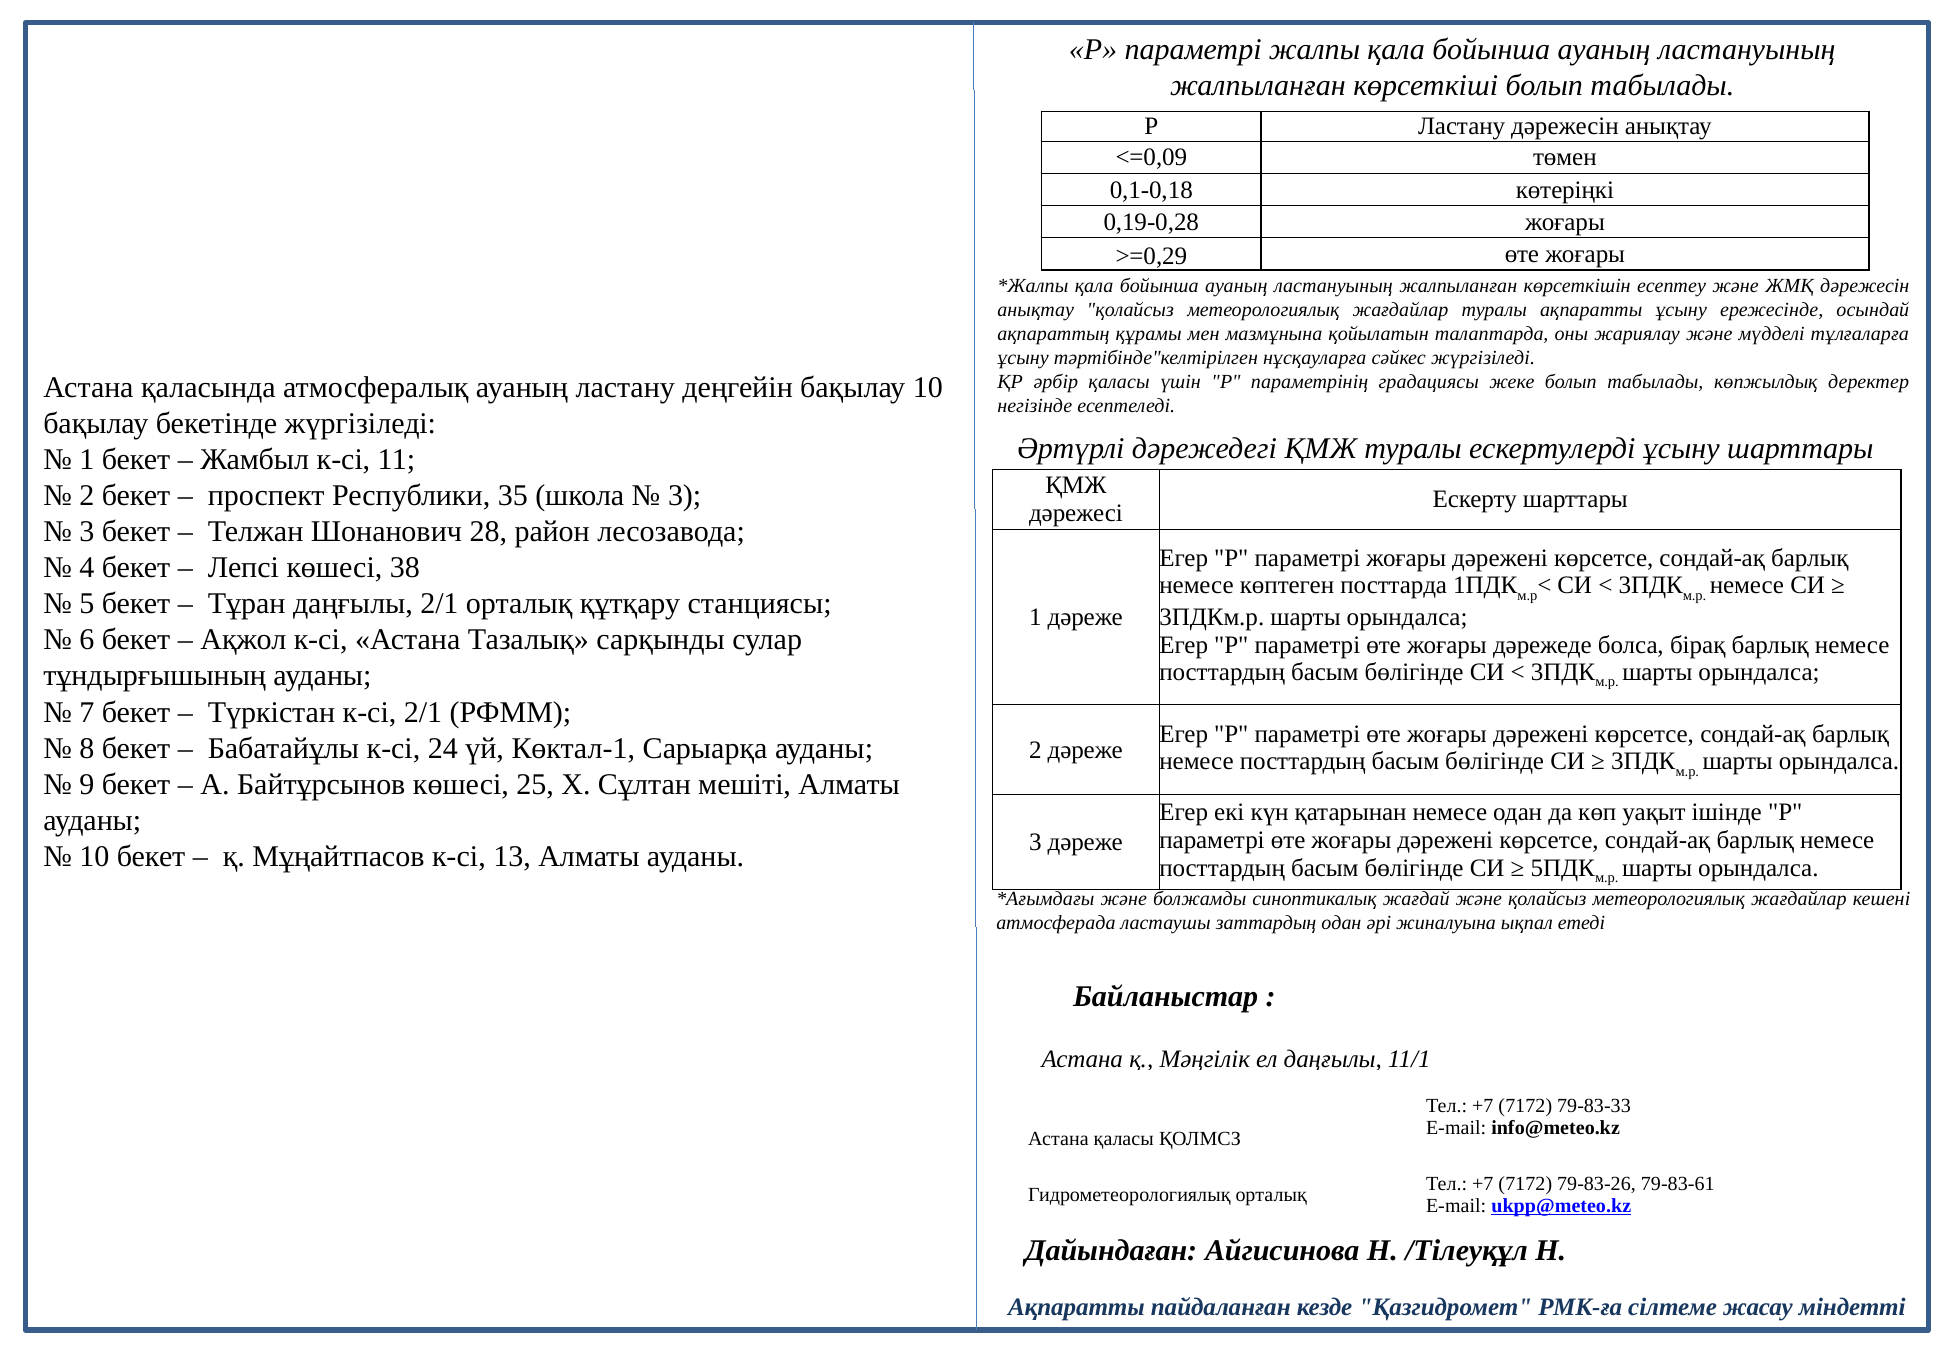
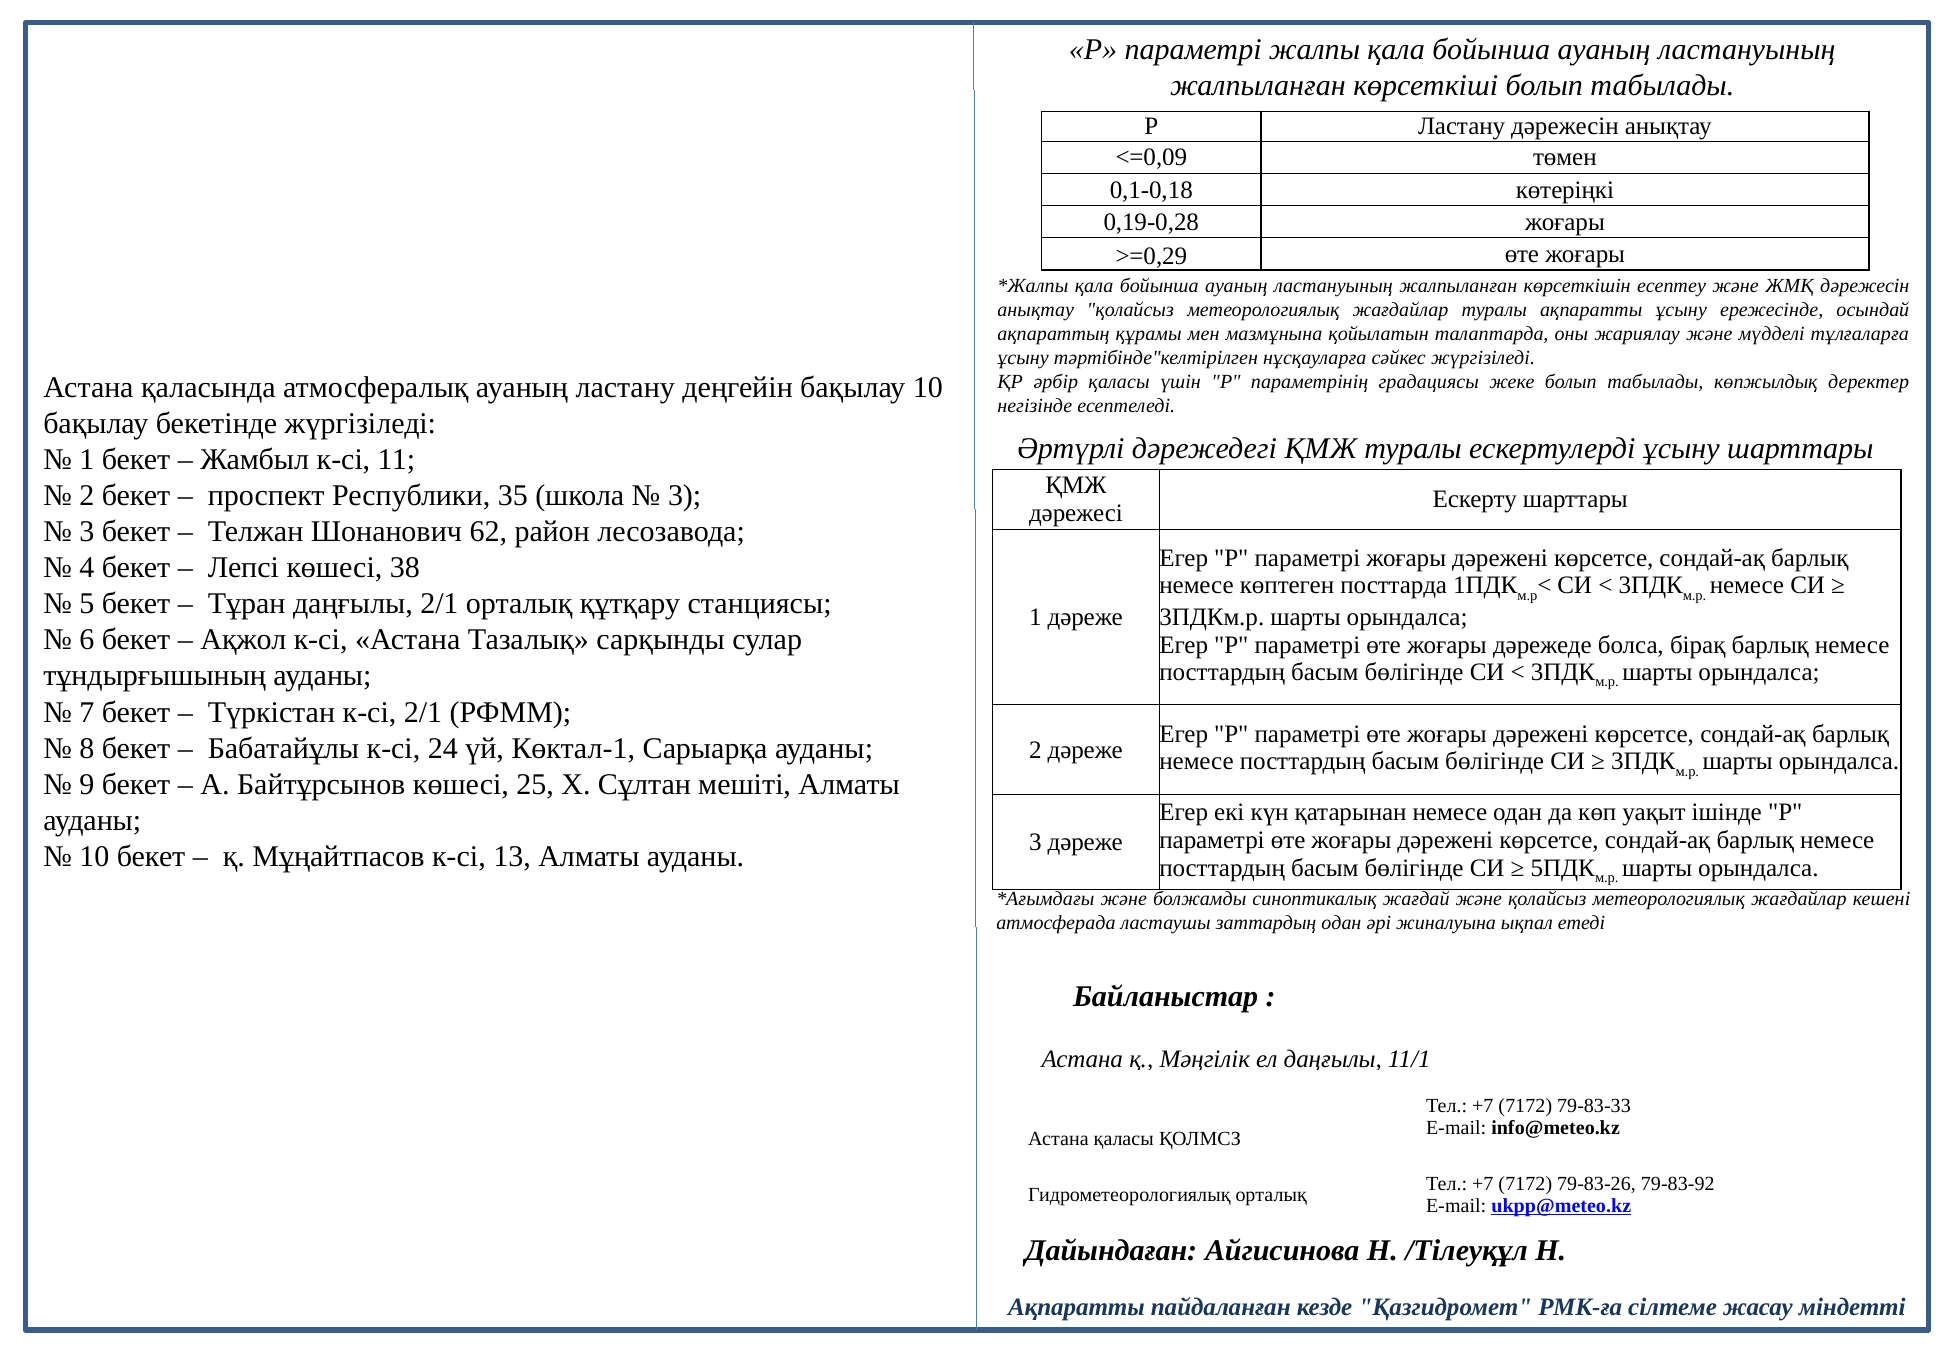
28: 28 -> 62
79-83-61: 79-83-61 -> 79-83-92
